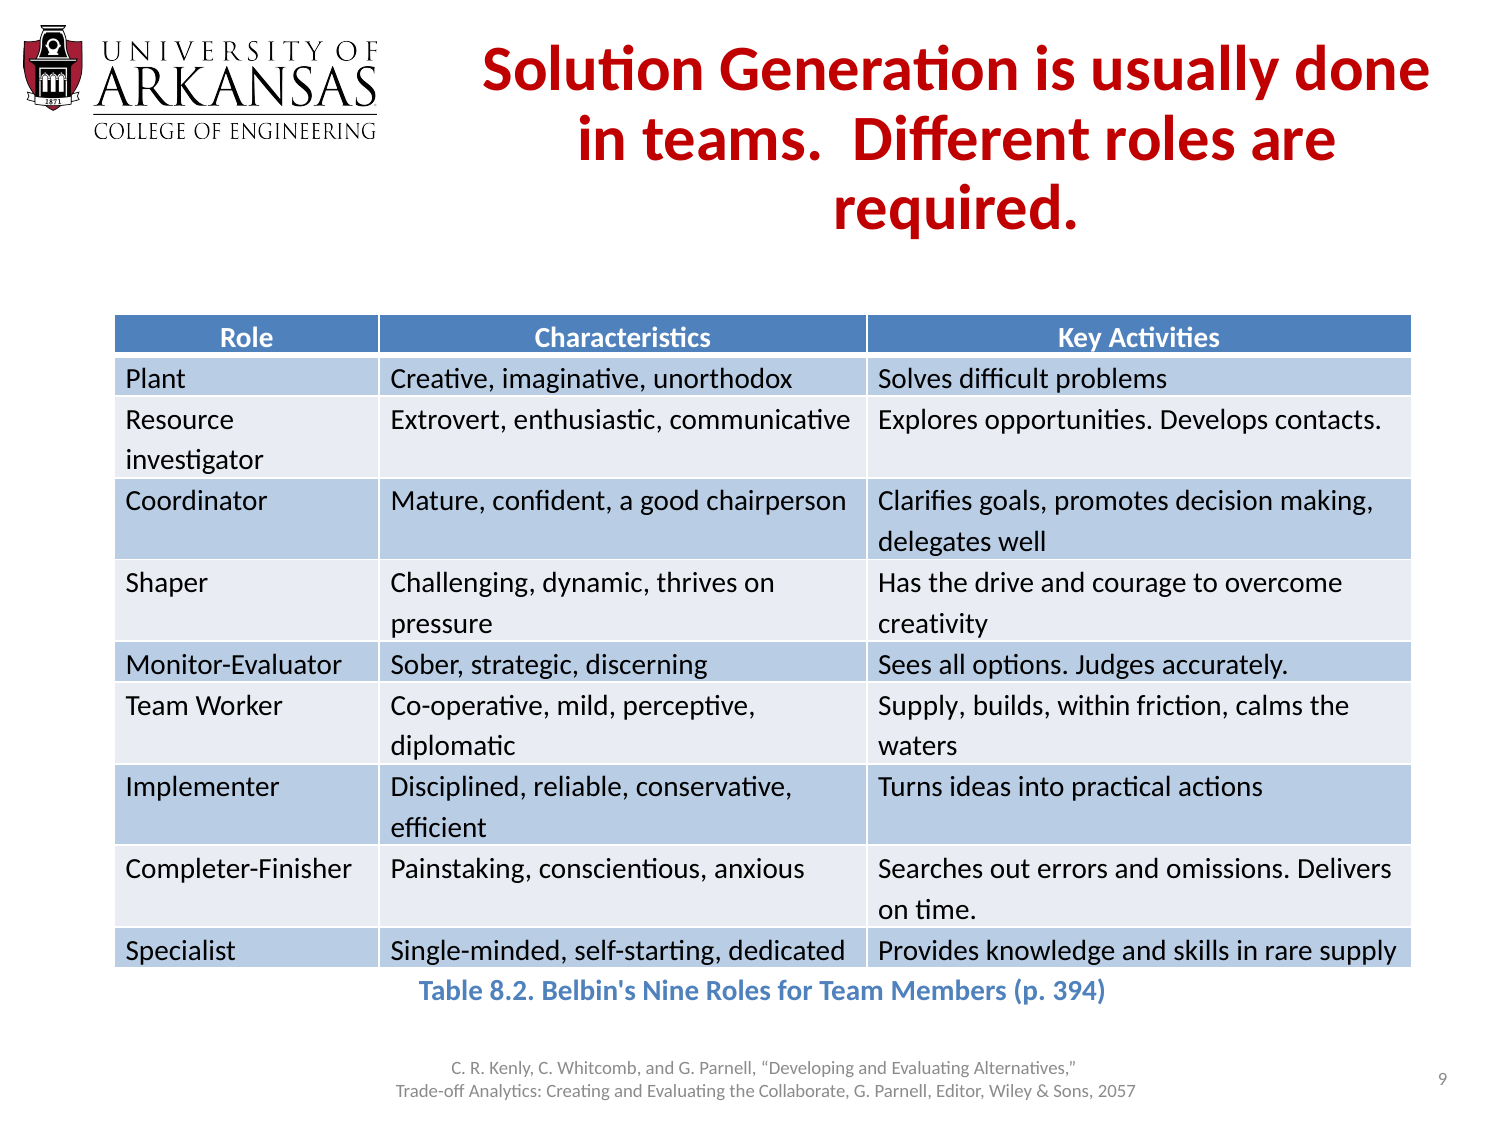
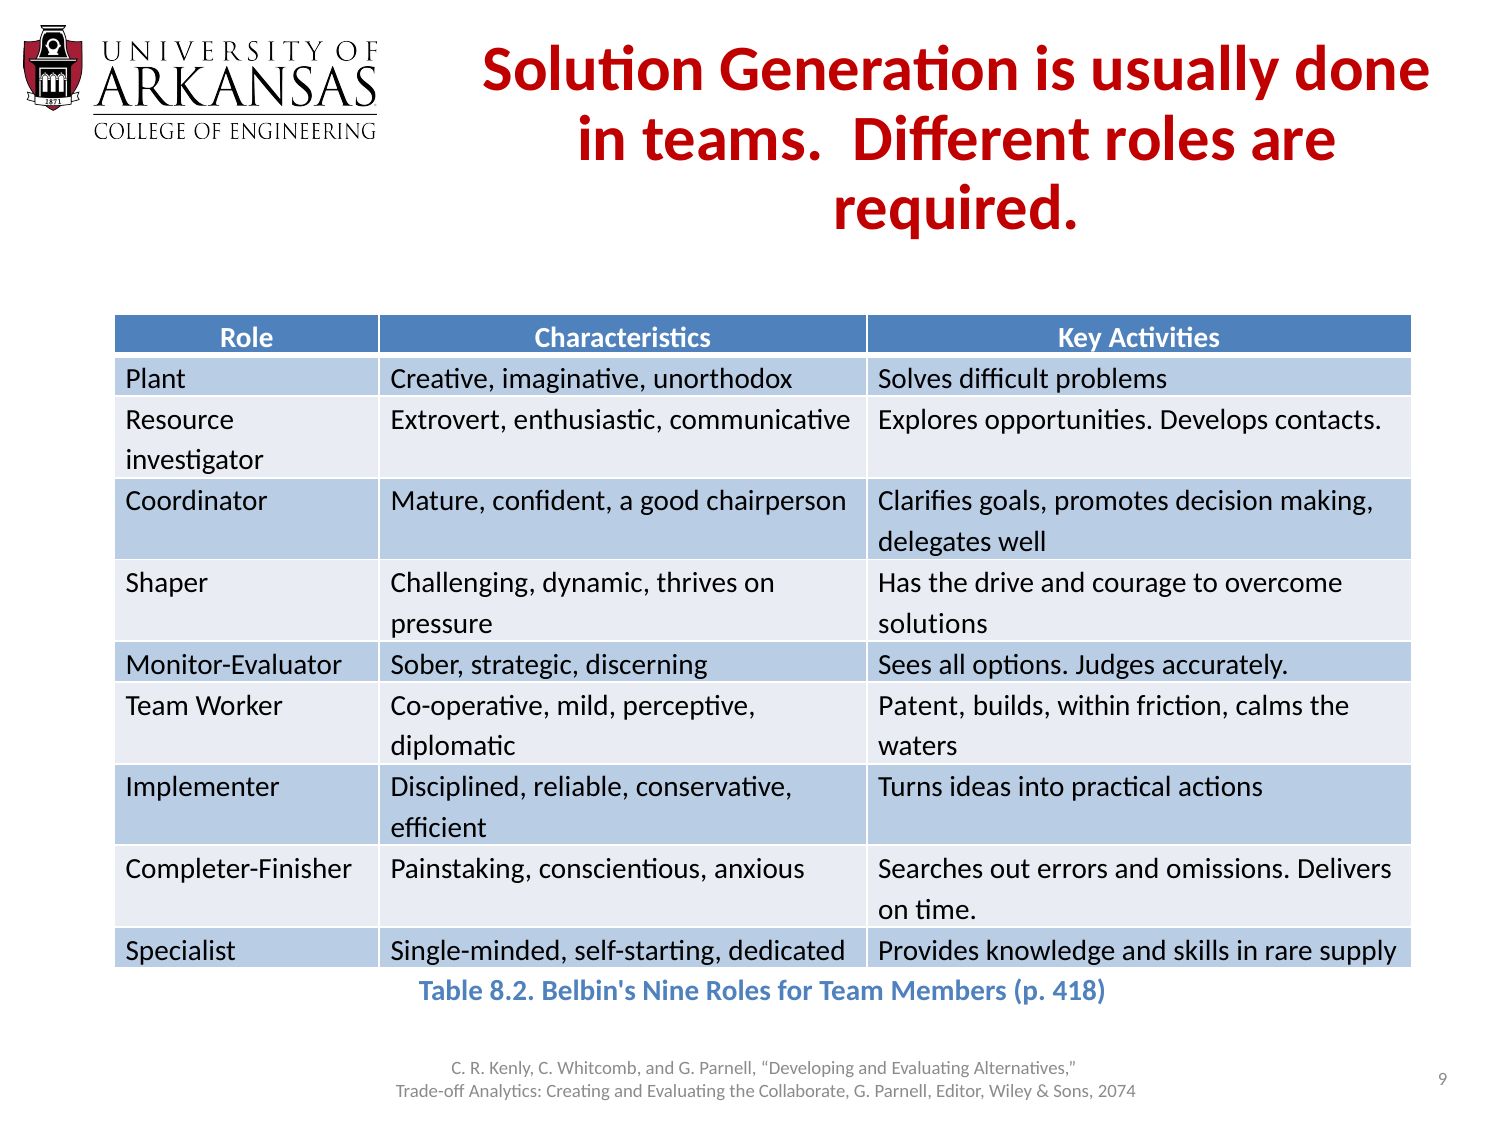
creativity: creativity -> solutions
Supply at (922, 705): Supply -> Patent
394: 394 -> 418
2057: 2057 -> 2074
